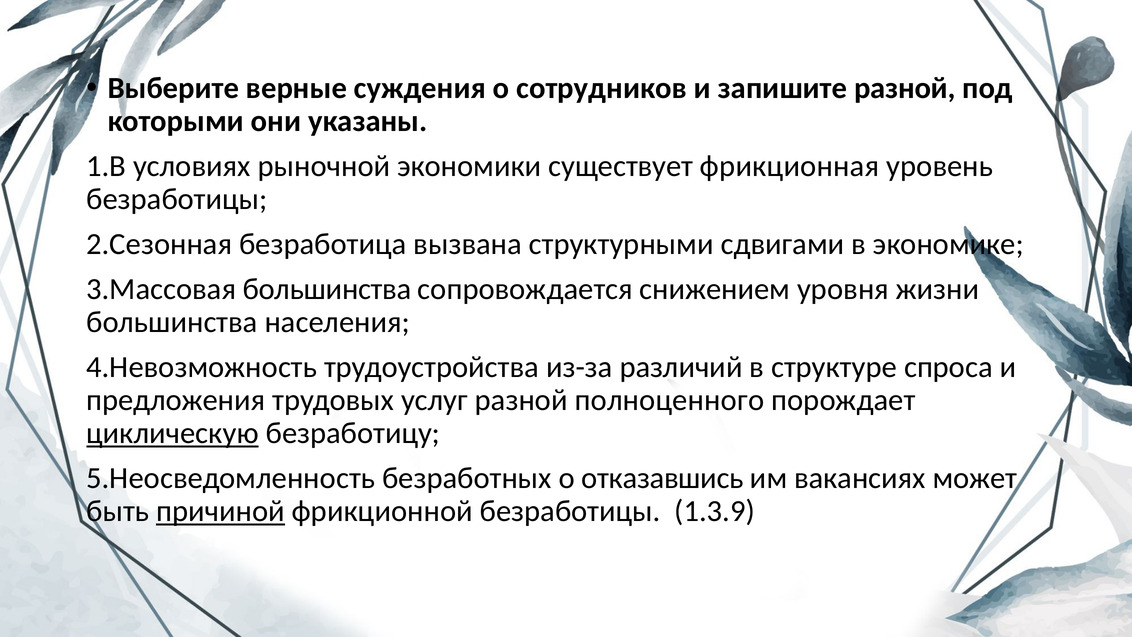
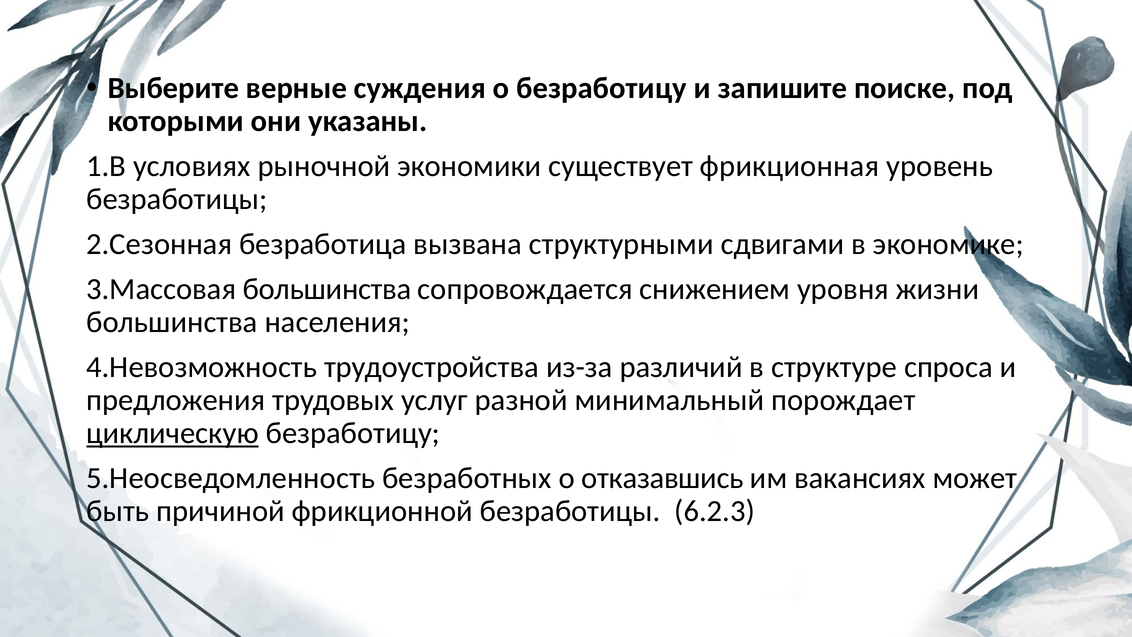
о сотрудников: сотрудников -> безработицу
запишите разной: разной -> поиске
полноценного: полноценного -> минимальный
причиной underline: present -> none
1.3.9: 1.3.9 -> 6.2.3
